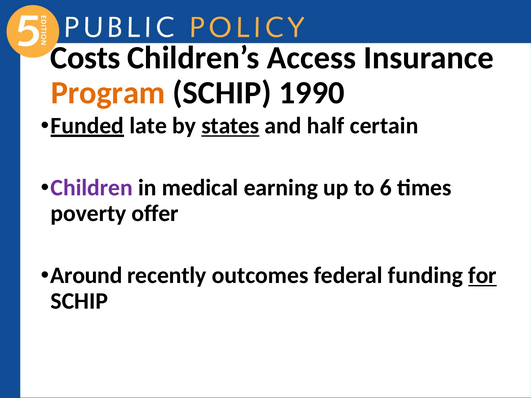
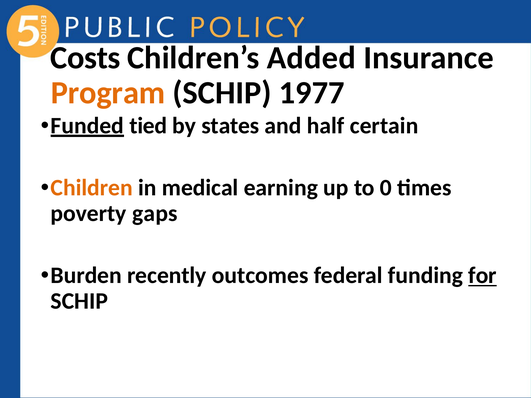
Access: Access -> Added
1990: 1990 -> 1977
late: late -> tied
states underline: present -> none
Children colour: purple -> orange
6: 6 -> 0
offer: offer -> gaps
Around: Around -> Burden
